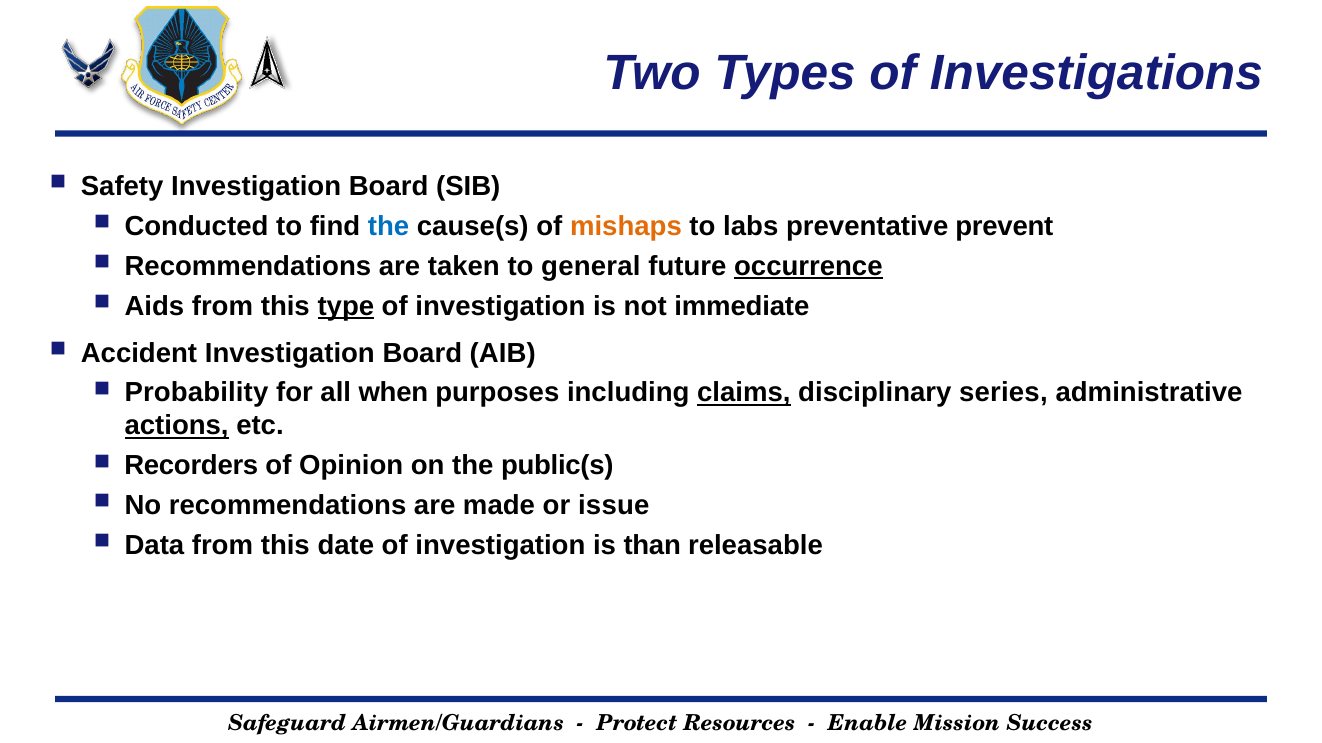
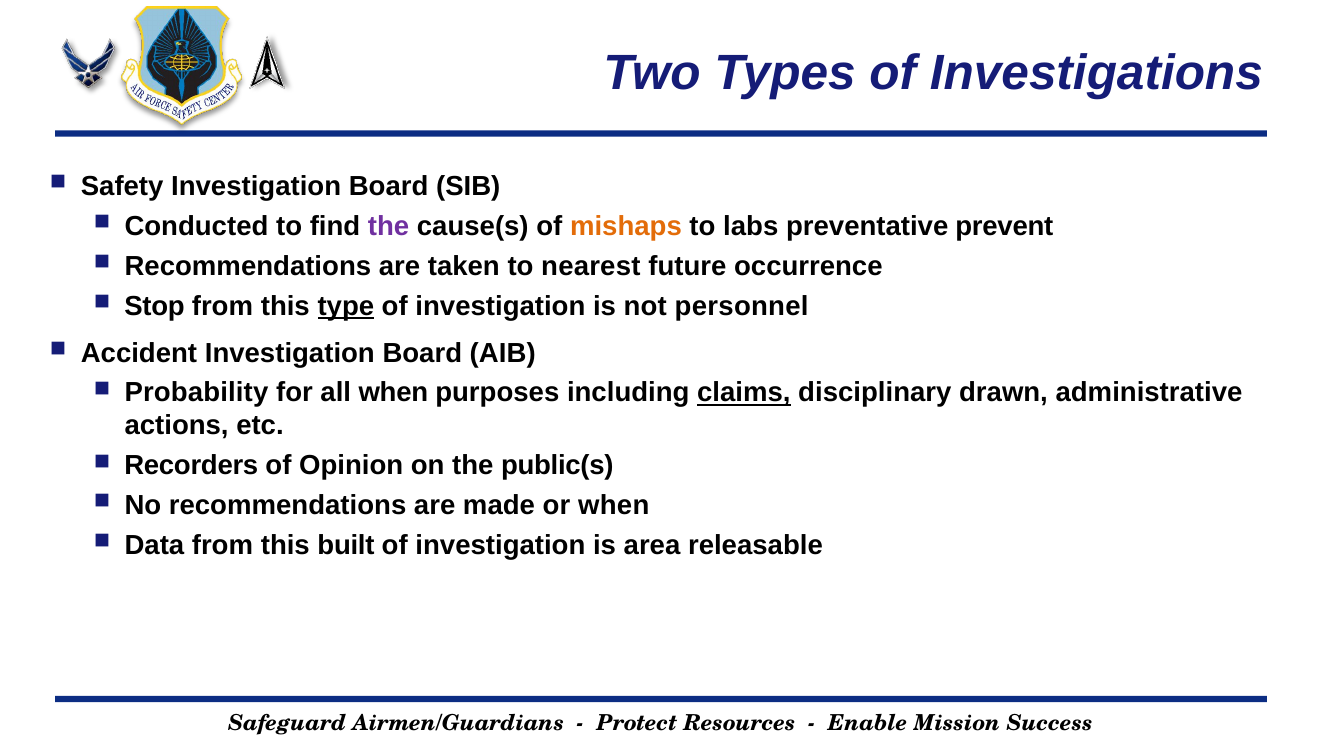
the at (389, 227) colour: blue -> purple
general: general -> nearest
occurrence underline: present -> none
Aids: Aids -> Stop
immediate: immediate -> personnel
series: series -> drawn
actions underline: present -> none
or issue: issue -> when
date: date -> built
than: than -> area
